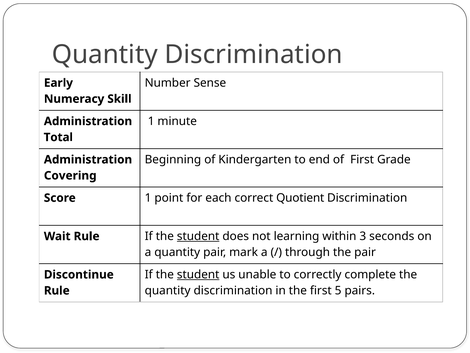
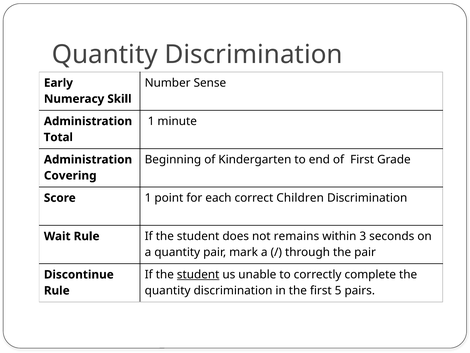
Quotient: Quotient -> Children
student at (198, 236) underline: present -> none
learning: learning -> remains
